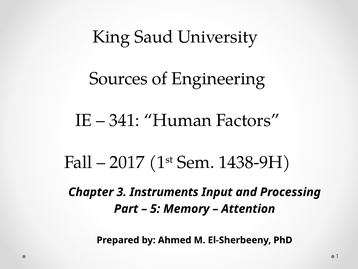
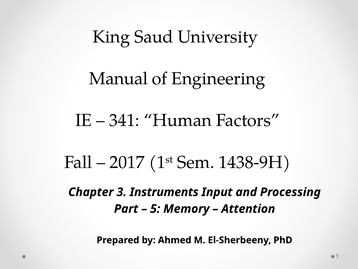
Sources: Sources -> Manual
